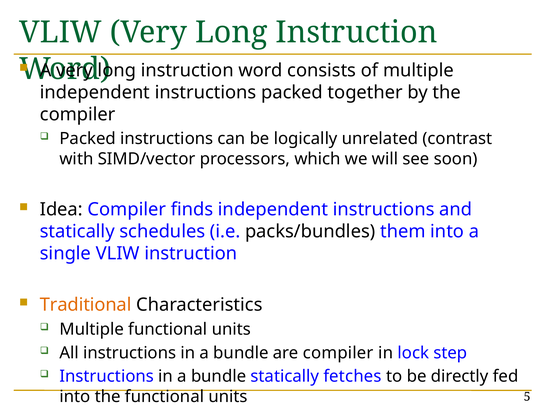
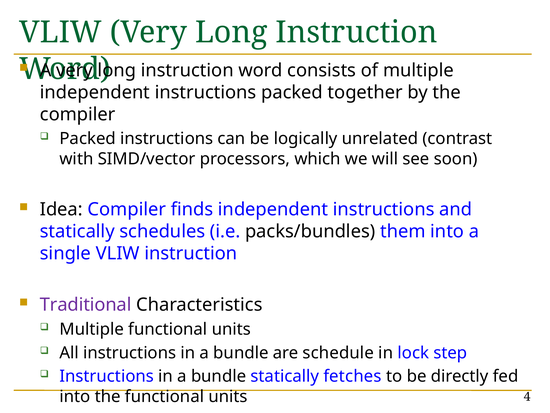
Traditional colour: orange -> purple
are compiler: compiler -> schedule
5: 5 -> 4
